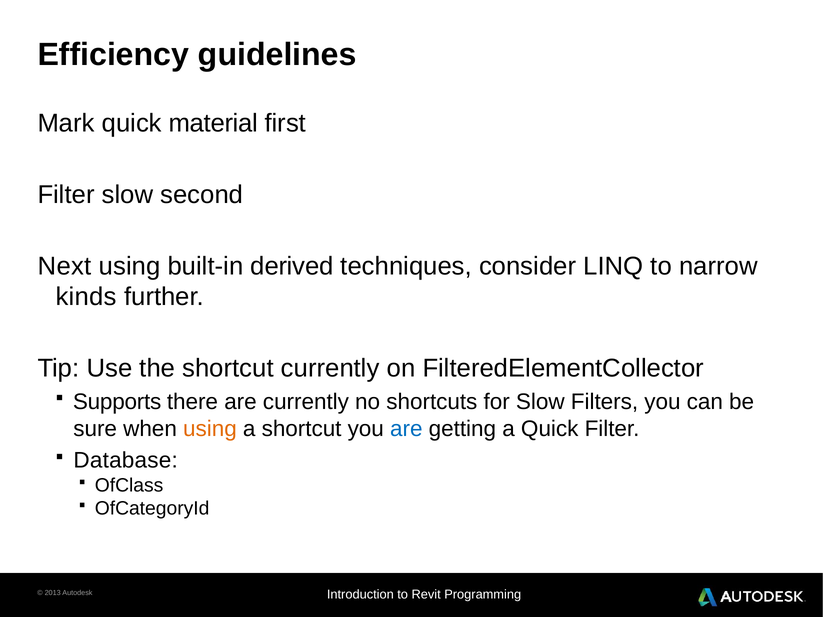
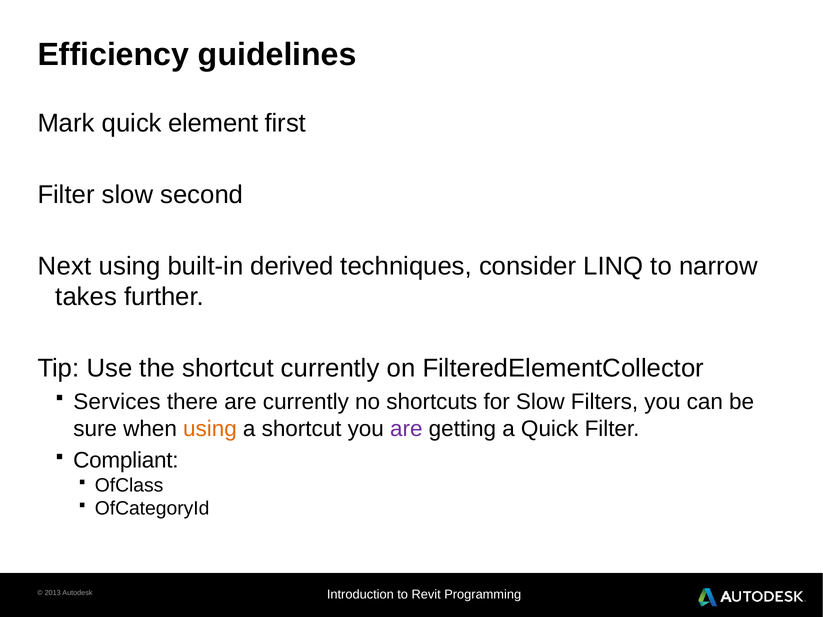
material: material -> element
kinds: kinds -> takes
Supports: Supports -> Services
are at (406, 429) colour: blue -> purple
Database: Database -> Compliant
